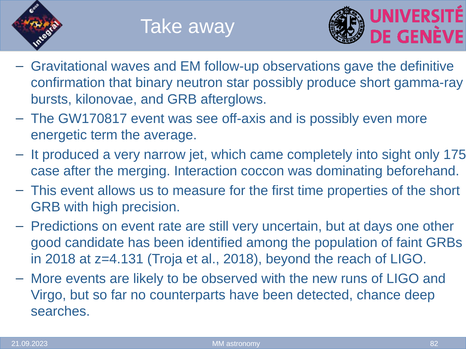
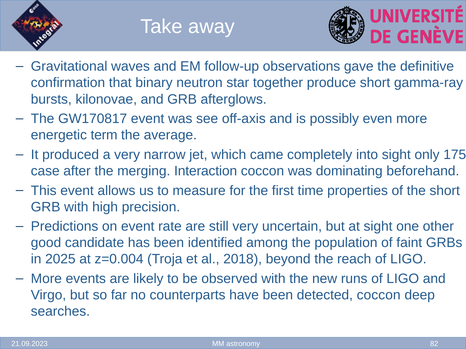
star possibly: possibly -> together
at days: days -> sight
in 2018: 2018 -> 2025
z=4.131: z=4.131 -> z=0.004
detected chance: chance -> coccon
